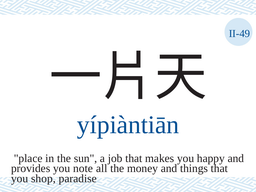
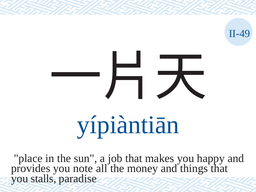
shop: shop -> stalls
